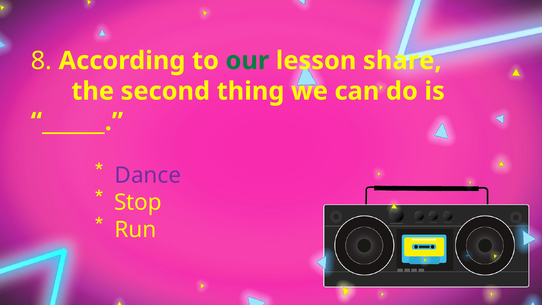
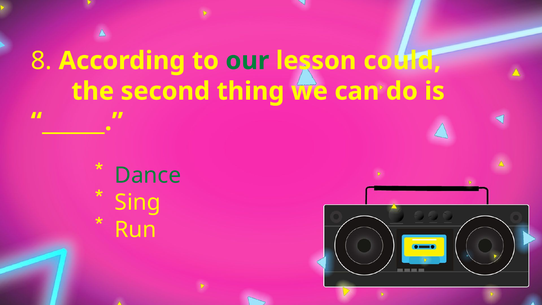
share: share -> could
Dance colour: purple -> green
Stop: Stop -> Sing
